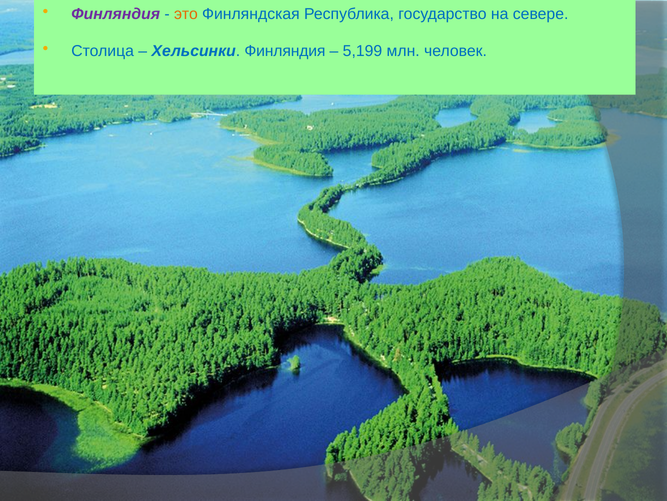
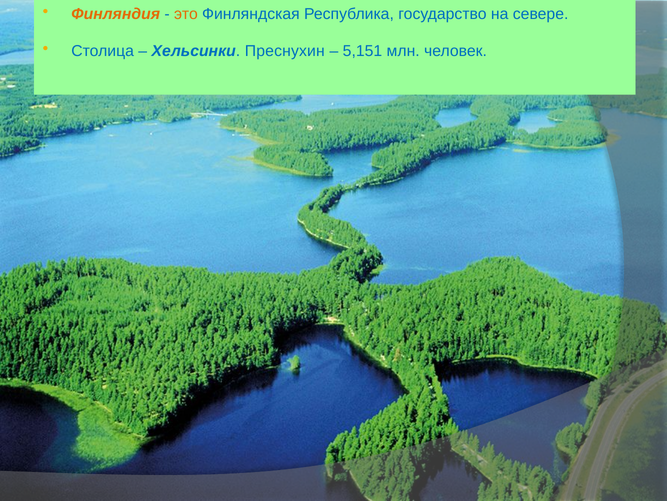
Финляндия at (116, 14) colour: purple -> orange
Хельсинки Финляндия: Финляндия -> Преснухин
5,199: 5,199 -> 5,151
